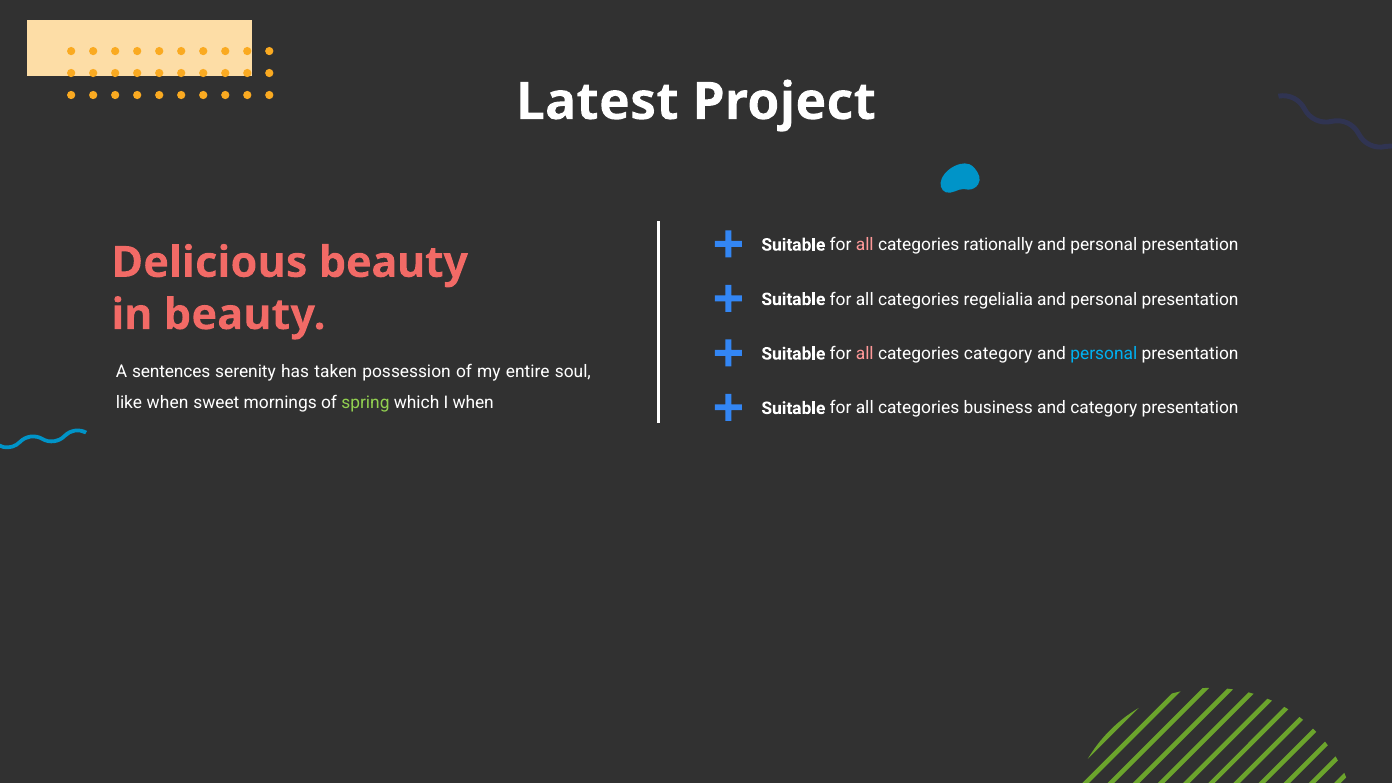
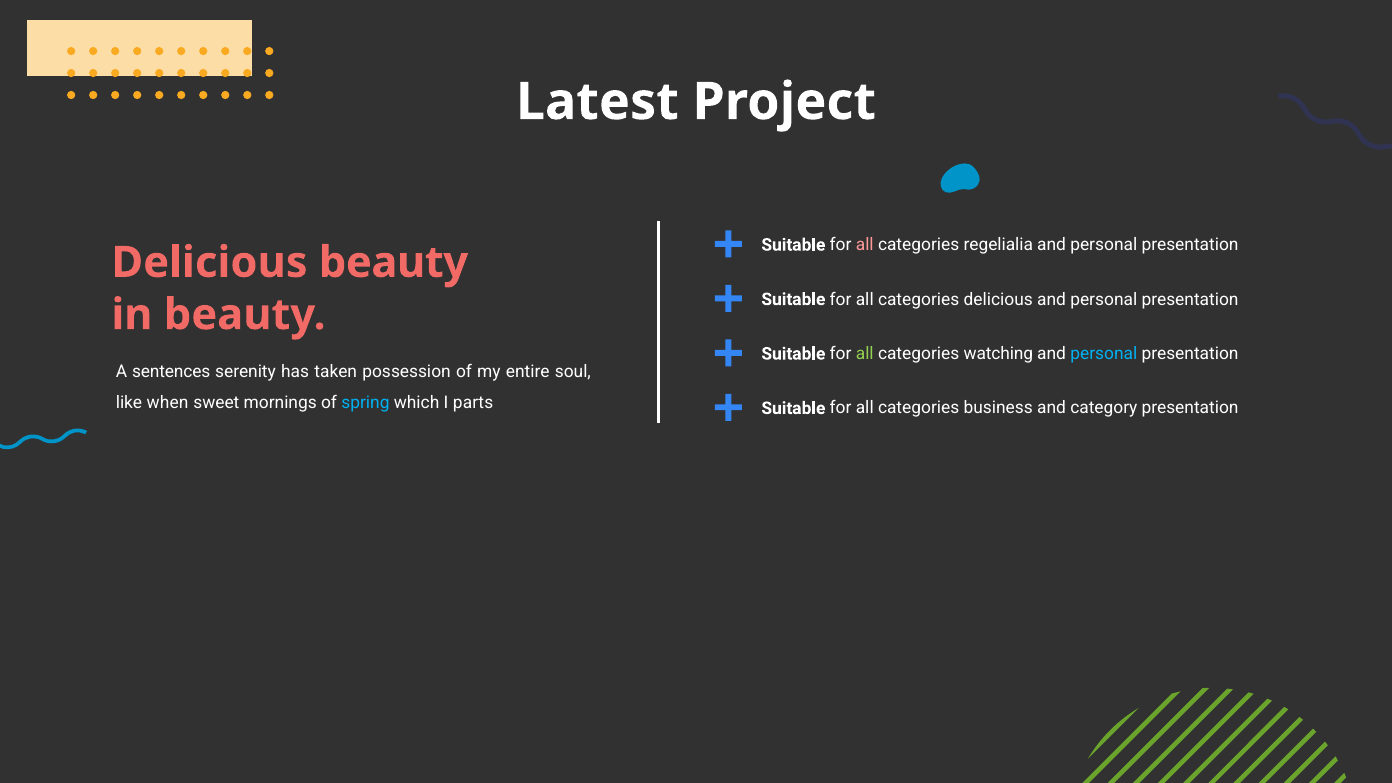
rationally: rationally -> regelialia
categories regelialia: regelialia -> delicious
all at (865, 354) colour: pink -> light green
categories category: category -> watching
spring colour: light green -> light blue
I when: when -> parts
